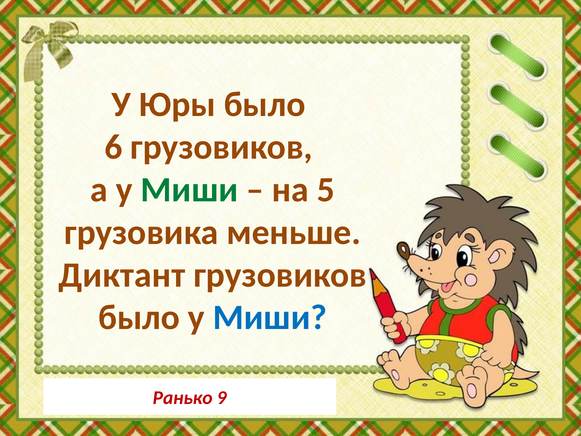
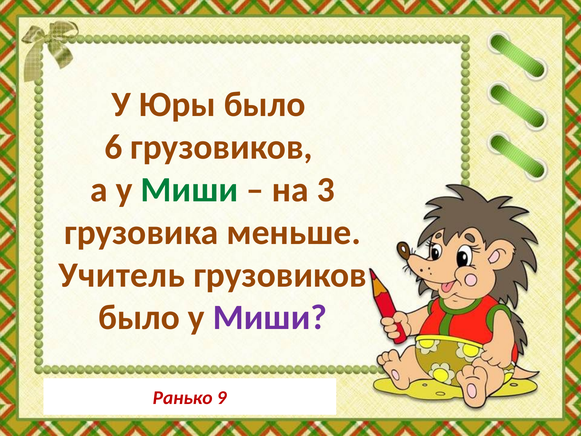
5: 5 -> 3
Диктант: Диктант -> Учитель
Миши at (270, 317) colour: blue -> purple
